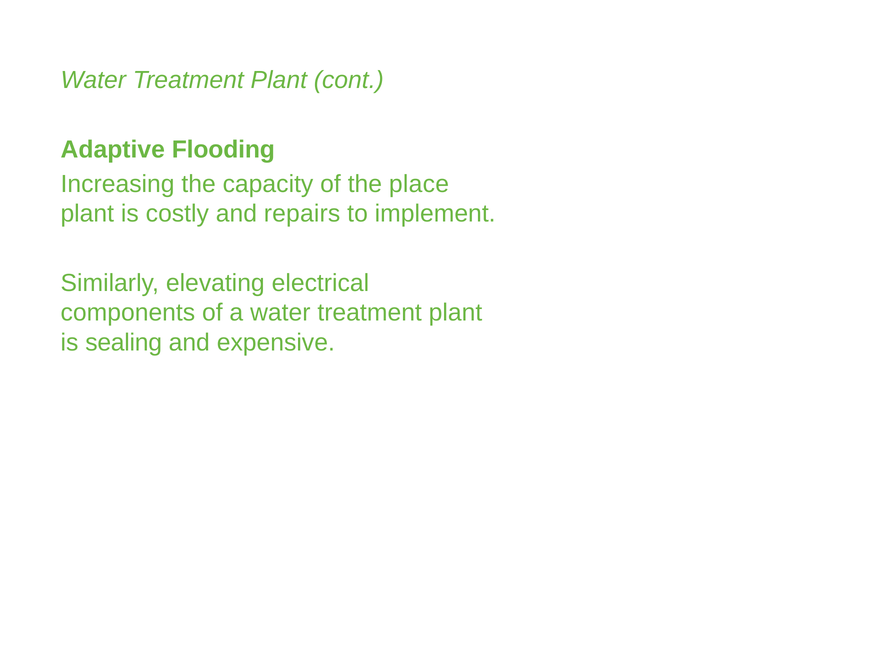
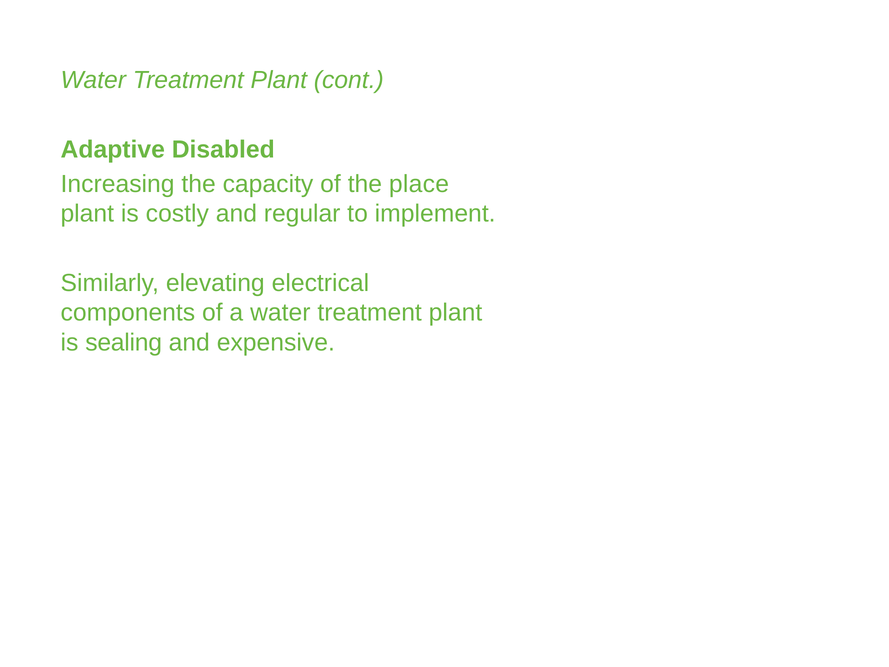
Flooding: Flooding -> Disabled
repairs: repairs -> regular
